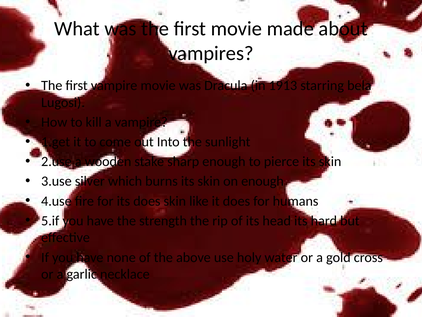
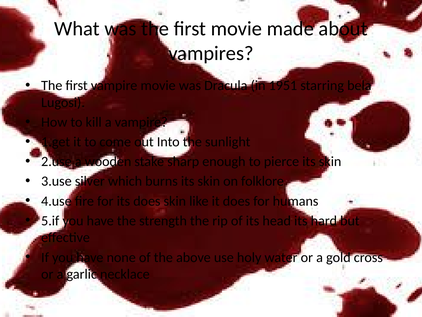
1913: 1913 -> 1951
on enough: enough -> folklore
